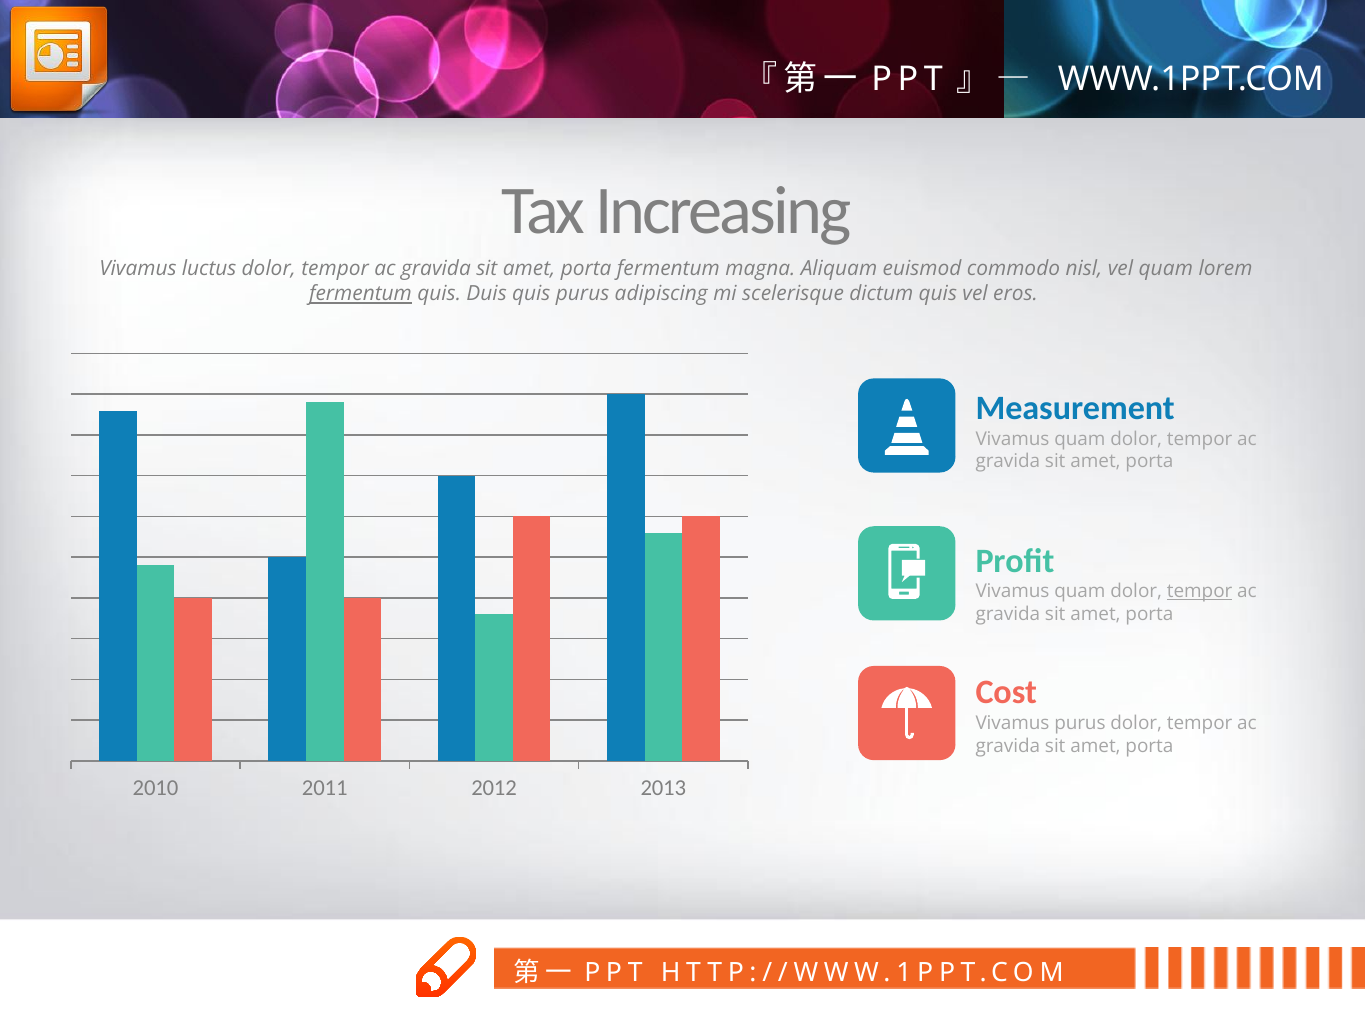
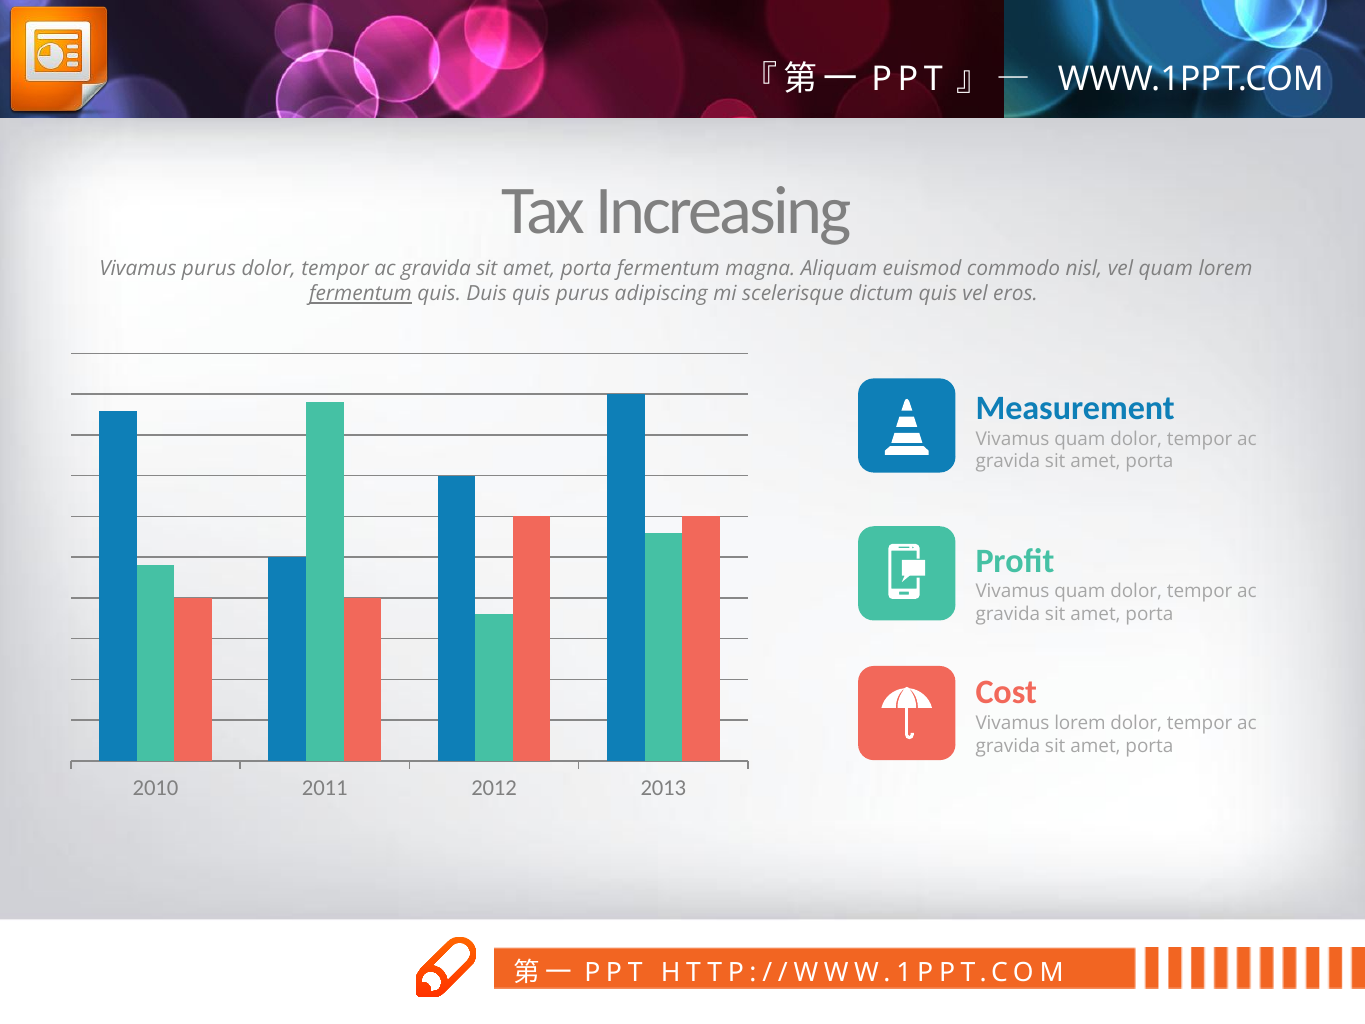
Vivamus luctus: luctus -> purus
tempor at (1200, 592) underline: present -> none
Vivamus purus: purus -> lorem
